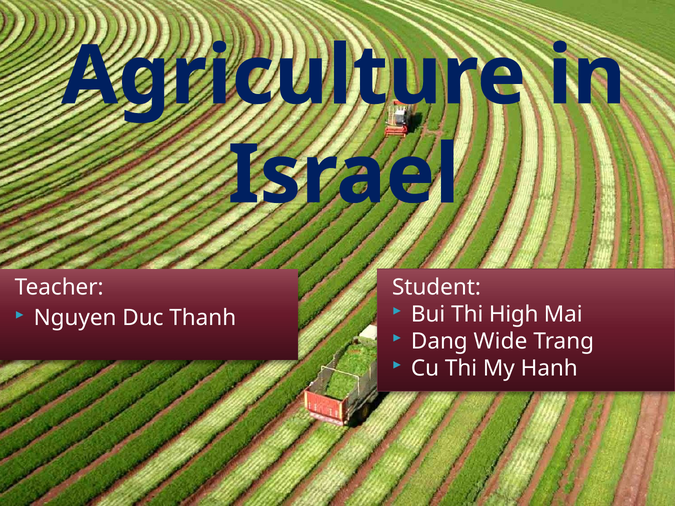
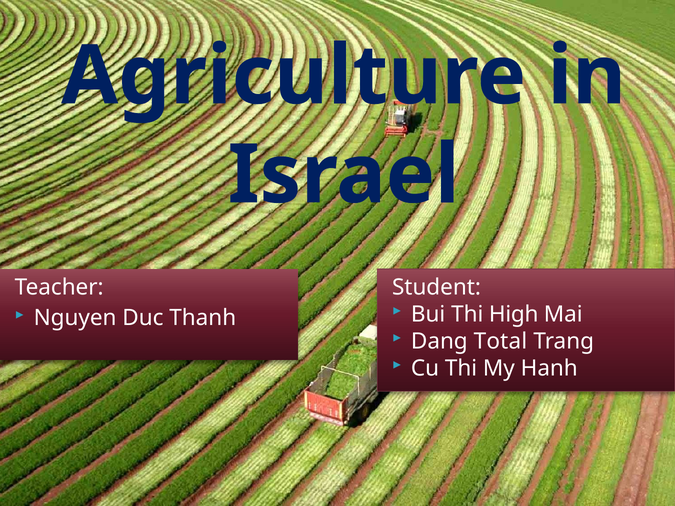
Wide: Wide -> Total
